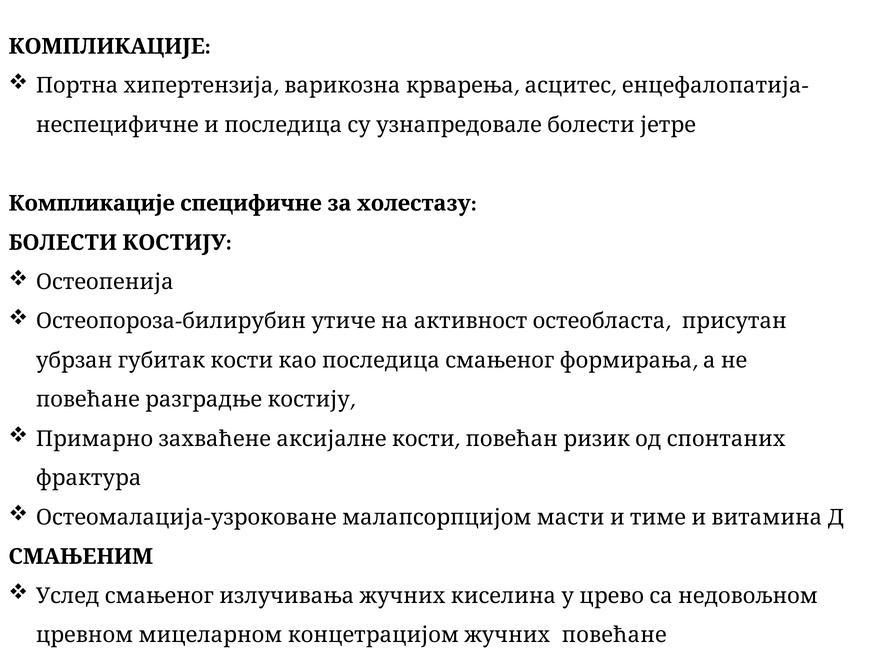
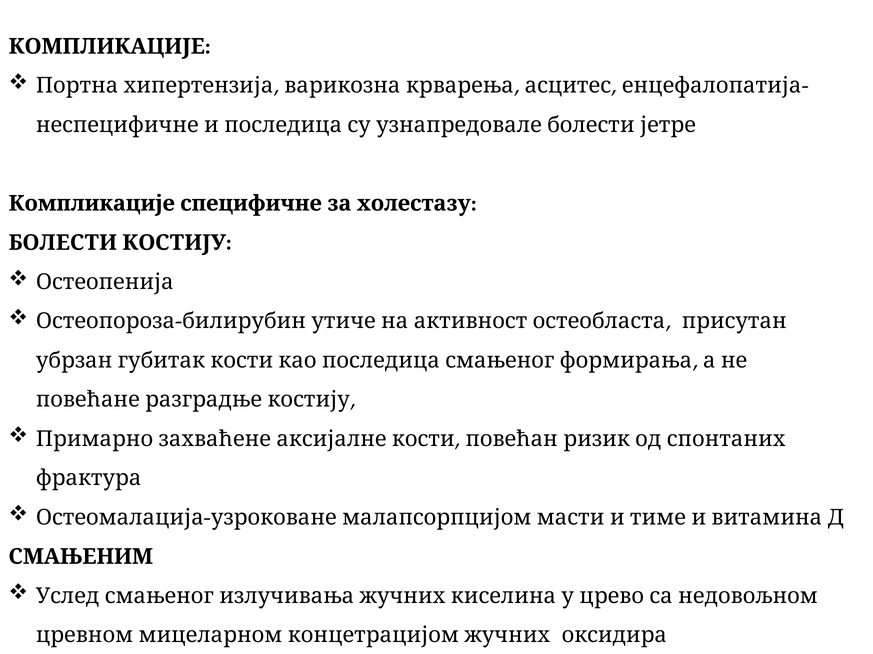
повећане: повећане -> оксидира
